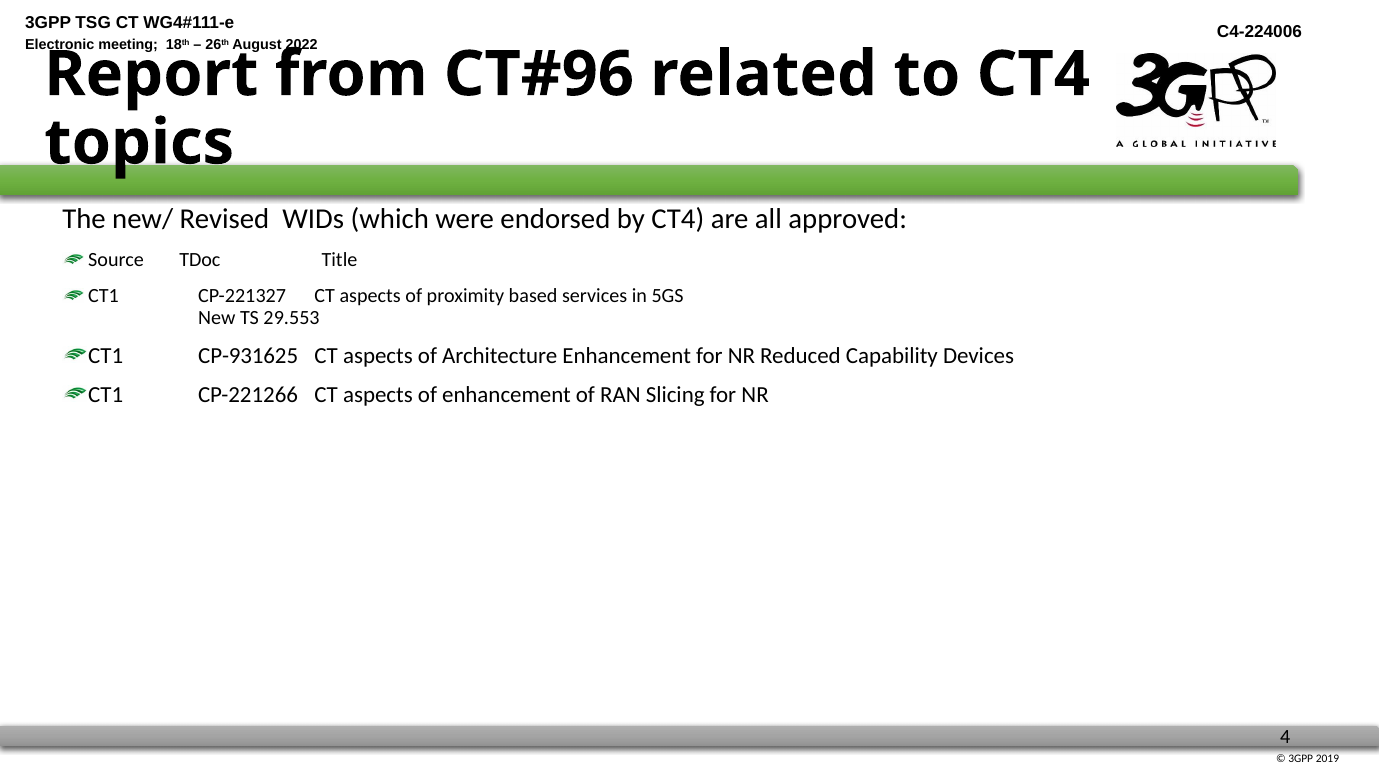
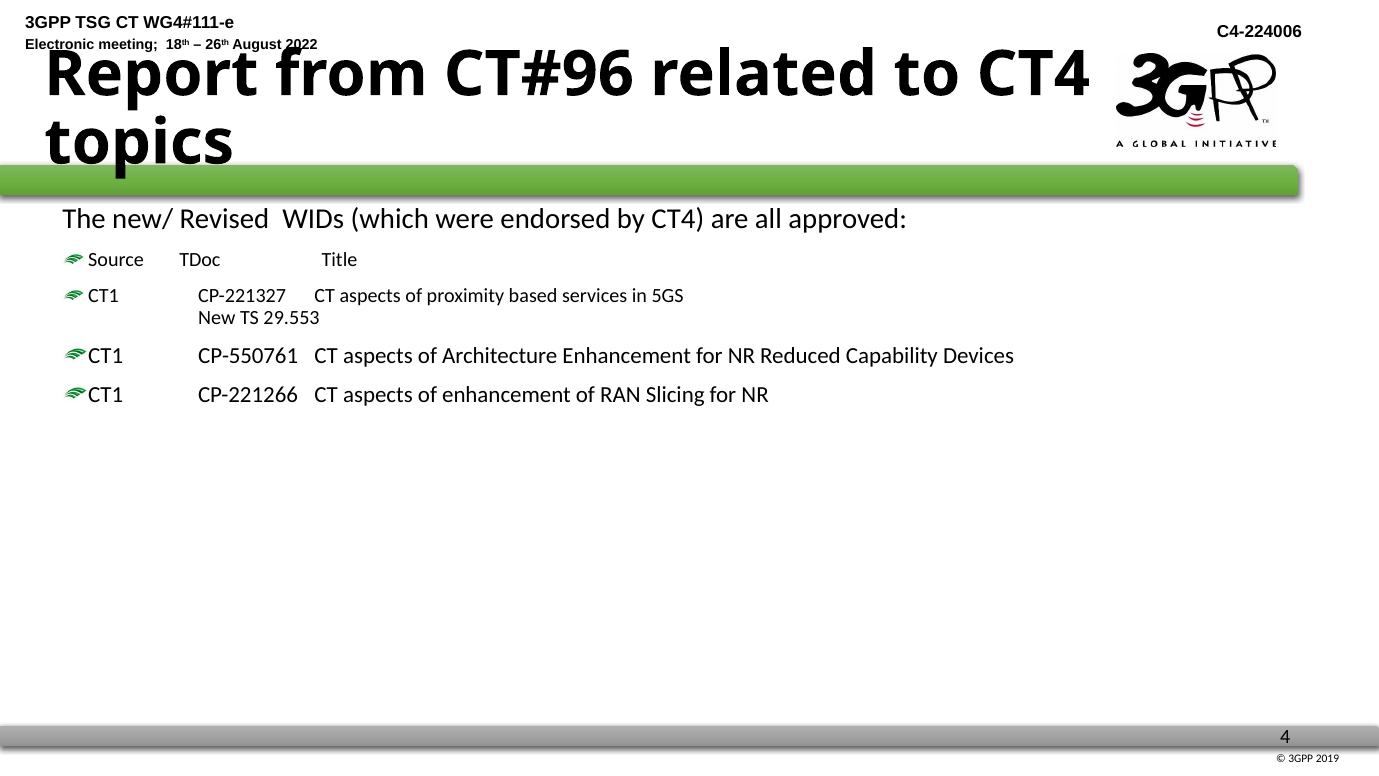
CP-931625: CP-931625 -> CP-550761
